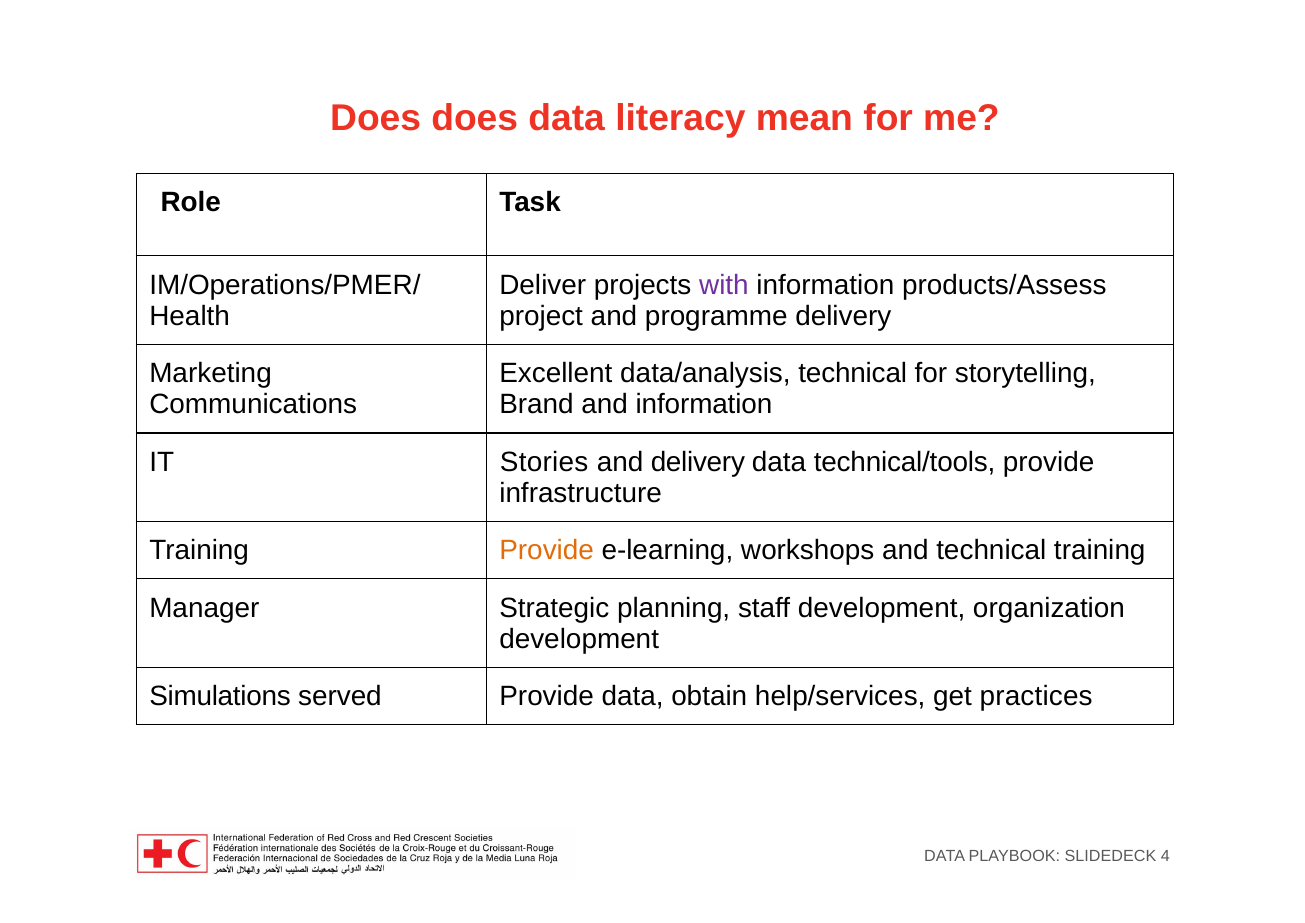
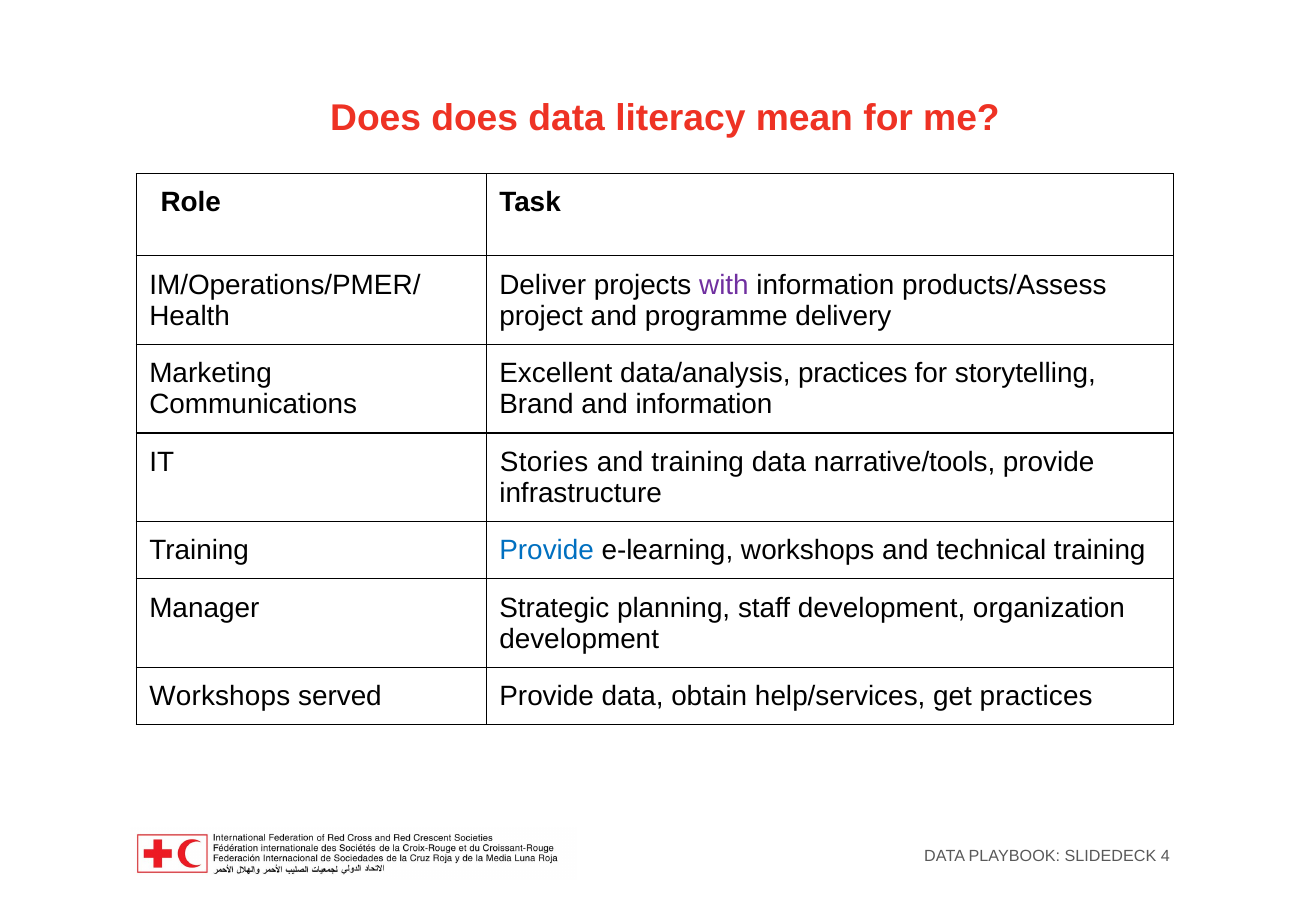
data/analysis technical: technical -> practices
and delivery: delivery -> training
technical/tools: technical/tools -> narrative/tools
Provide at (547, 551) colour: orange -> blue
Simulations at (220, 697): Simulations -> Workshops
